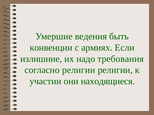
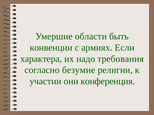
ведения: ведения -> области
излишние: излишние -> характера
согласно религии: религии -> безумие
находящиеся: находящиеся -> конференция
